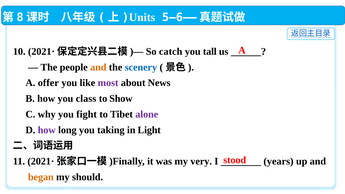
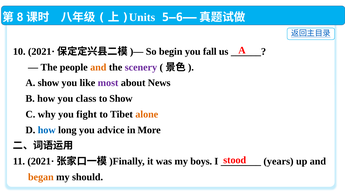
catch: catch -> begin
tall: tall -> fall
scenery colour: blue -> purple
A offer: offer -> show
alone colour: purple -> orange
how at (47, 130) colour: purple -> blue
taking: taking -> advice
Light: Light -> More
very: very -> boys
